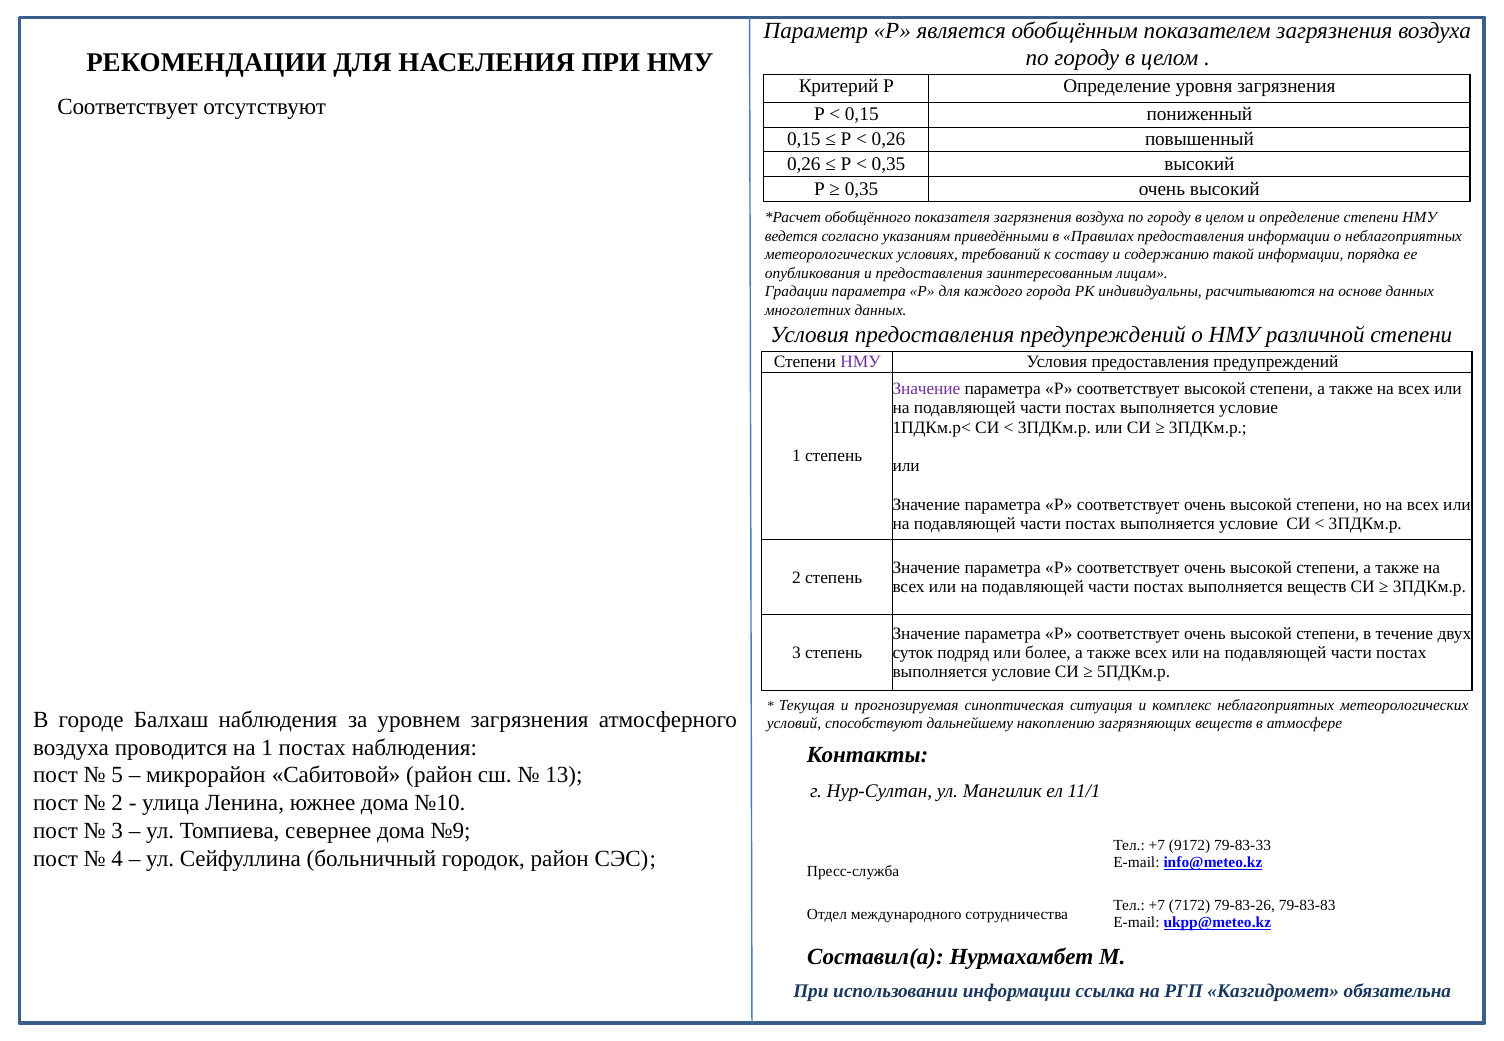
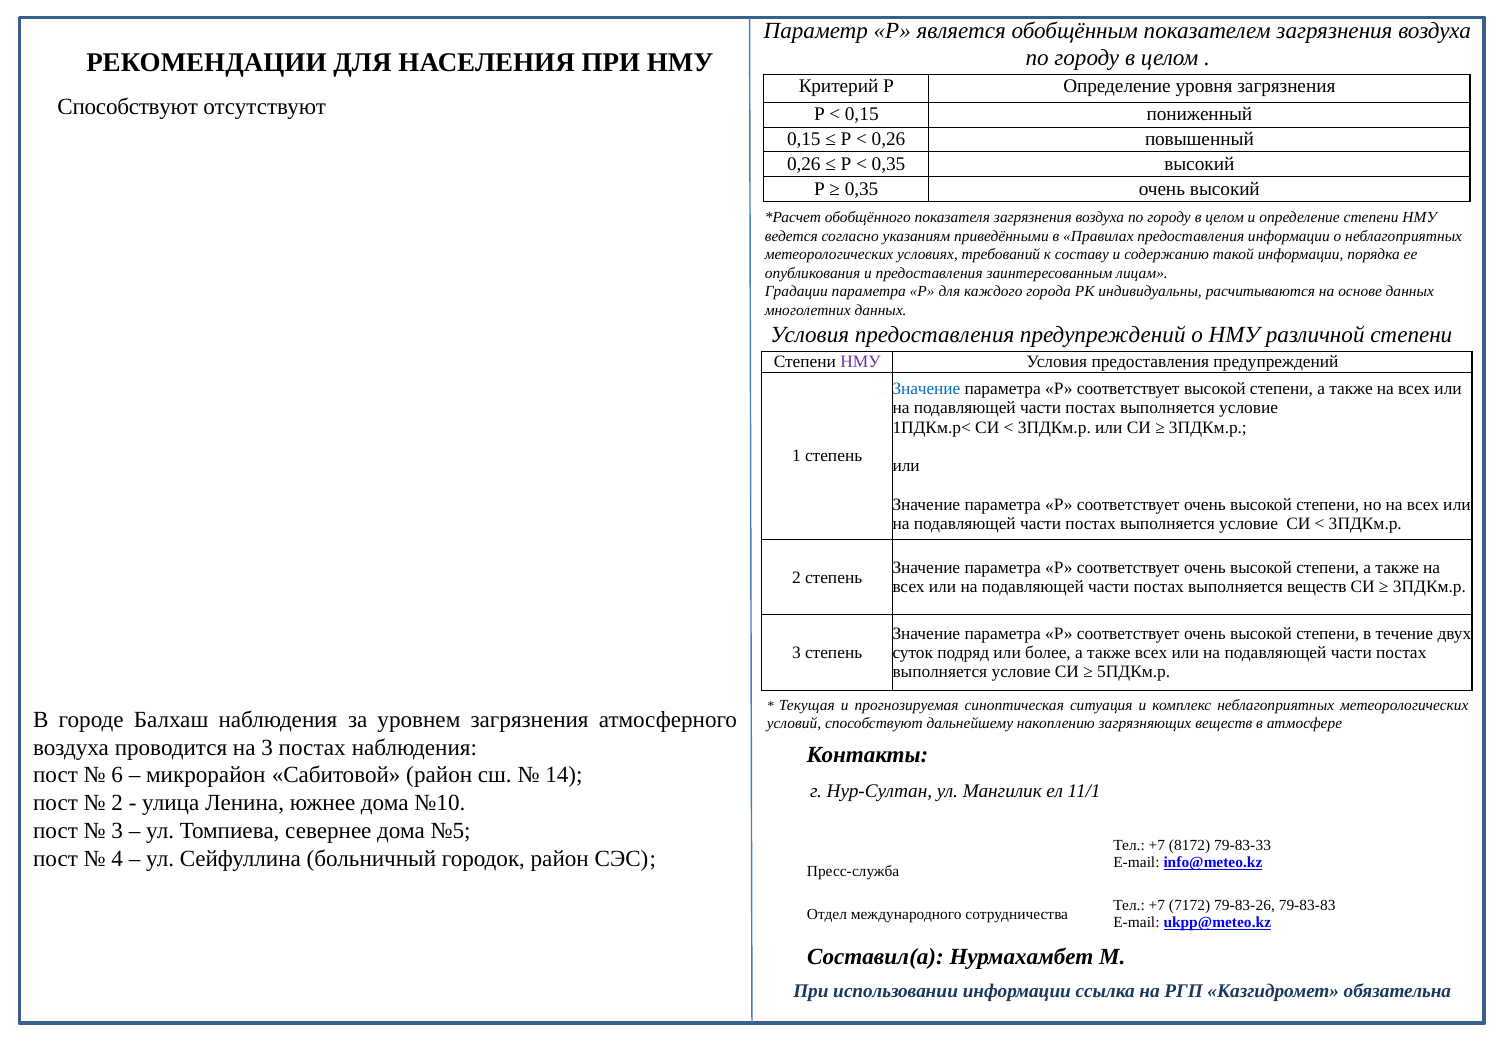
Соответствует at (128, 107): Соответствует -> Способствуют
Значение at (926, 389) colour: purple -> blue
на 1: 1 -> 3
5: 5 -> 6
13: 13 -> 14
№9: №9 -> №5
9172: 9172 -> 8172
